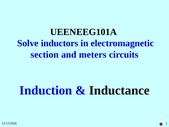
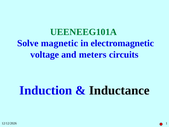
UEENEEG101A colour: black -> green
inductors: inductors -> magnetic
section: section -> voltage
